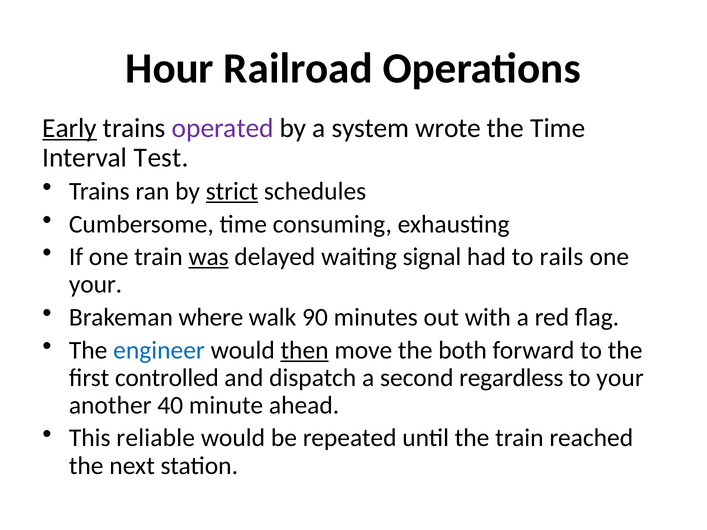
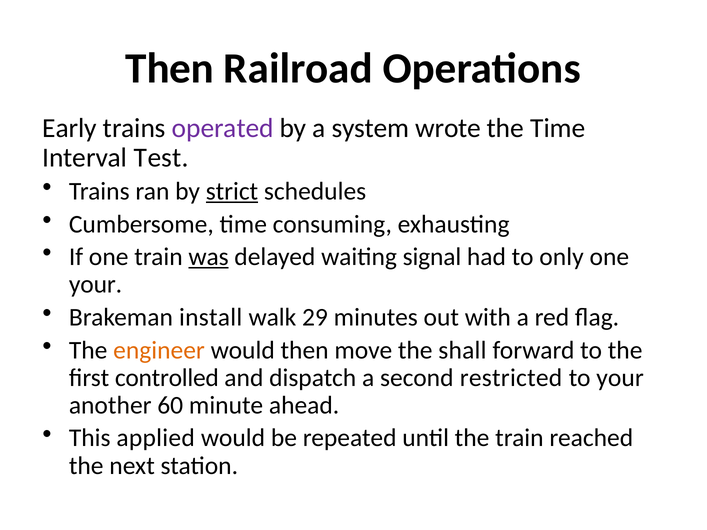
Hour at (170, 68): Hour -> Then
Early underline: present -> none
rails: rails -> only
where: where -> install
90: 90 -> 29
engineer colour: blue -> orange
then at (305, 350) underline: present -> none
both: both -> shall
regardless: regardless -> restricted
40: 40 -> 60
reliable: reliable -> applied
